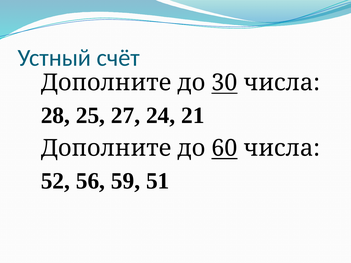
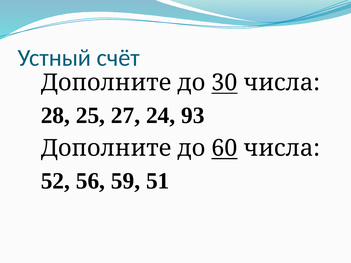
21: 21 -> 93
